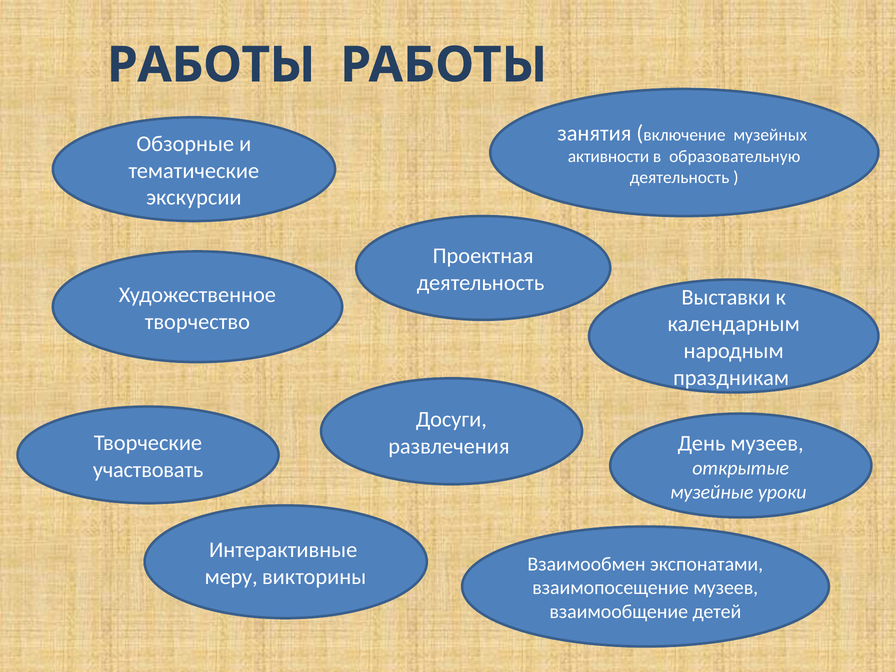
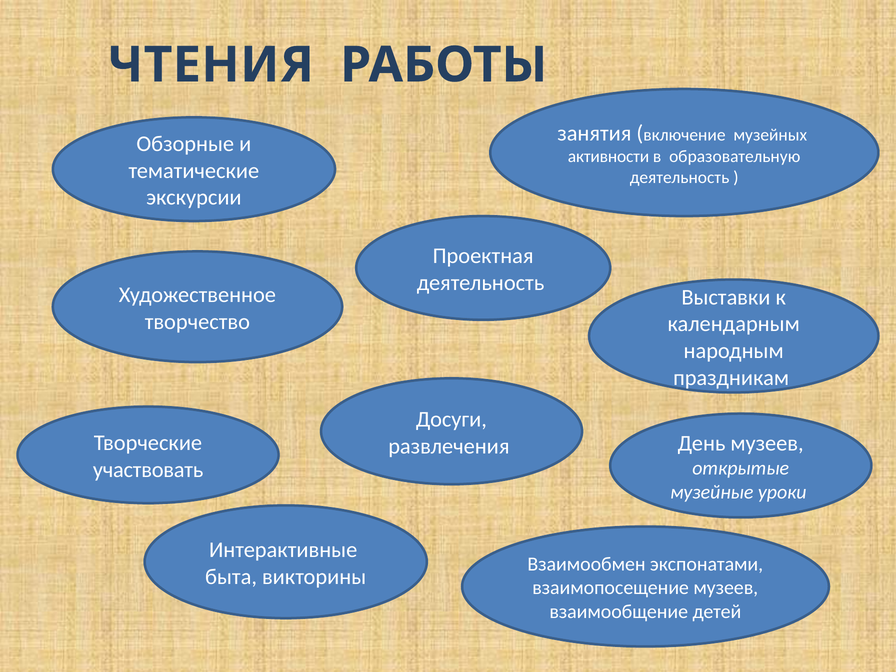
РАБОТЫ at (211, 65): РАБОТЫ -> ЧТЕНИЯ
меру: меру -> быта
